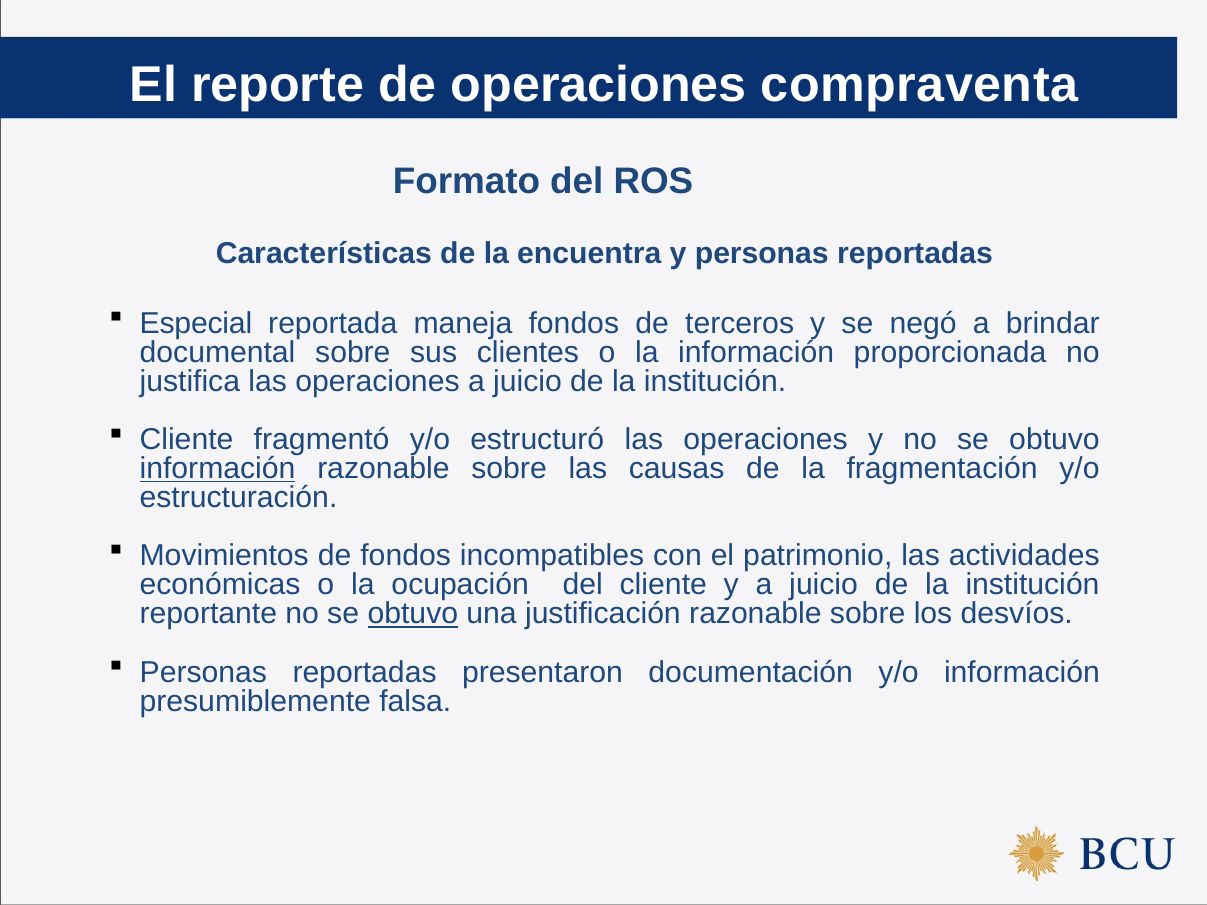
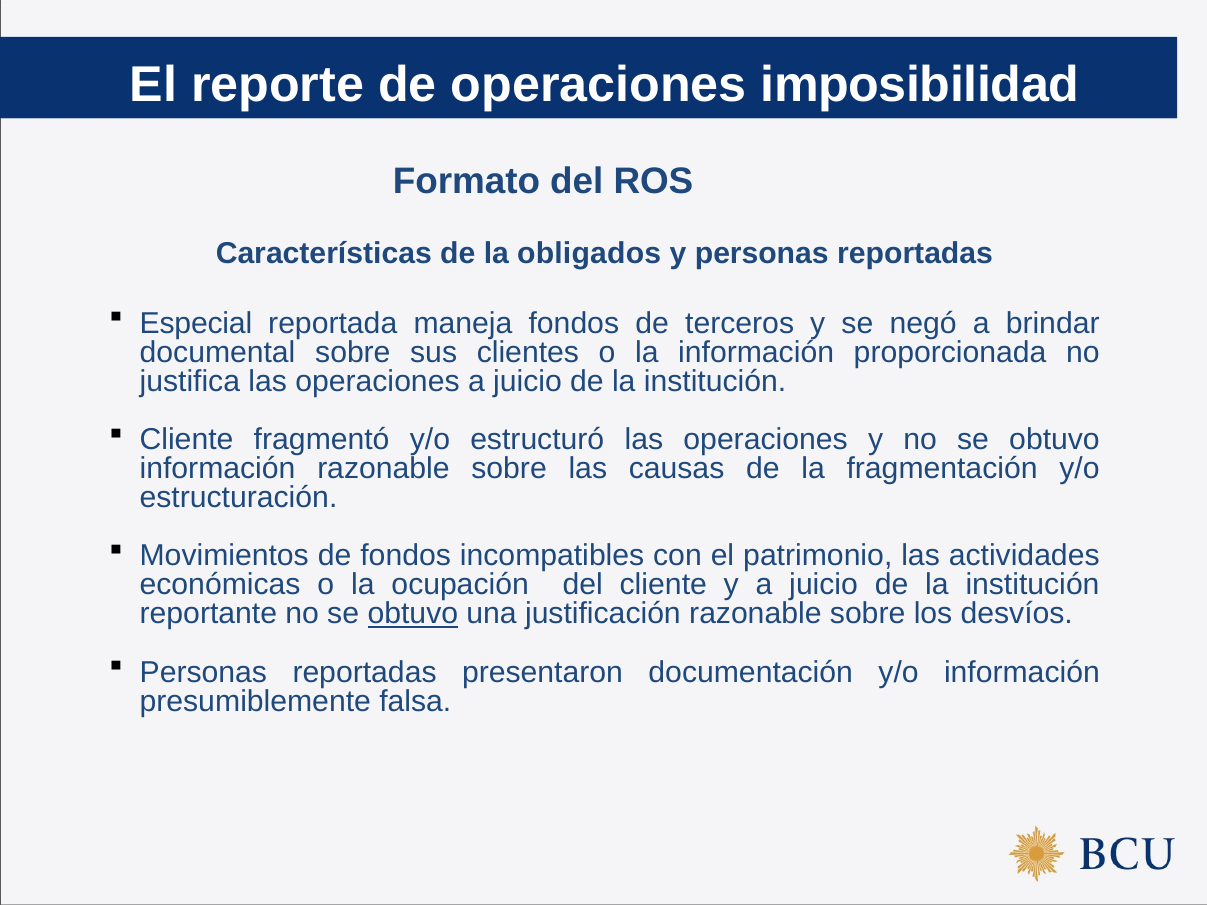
compraventa: compraventa -> imposibilidad
encuentra: encuentra -> obligados
información at (218, 469) underline: present -> none
